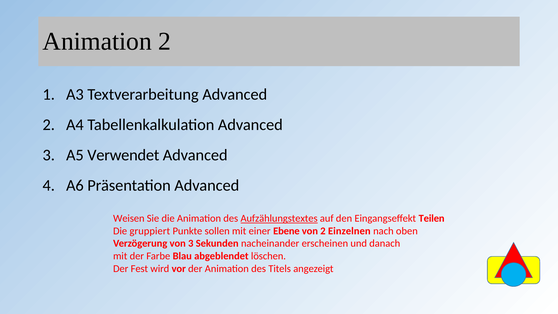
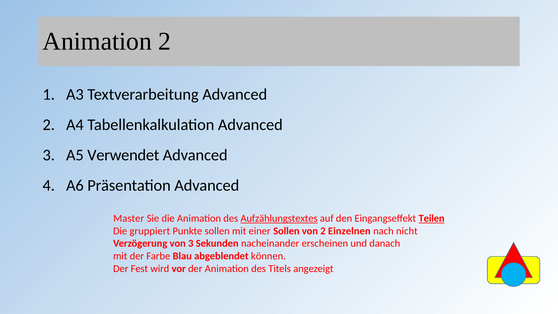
Weisen: Weisen -> Master
Teilen underline: none -> present
einer Ebene: Ebene -> Sollen
oben: oben -> nicht
löschen: löschen -> können
